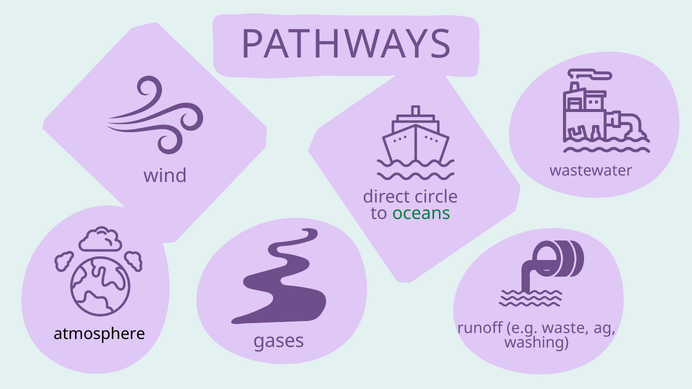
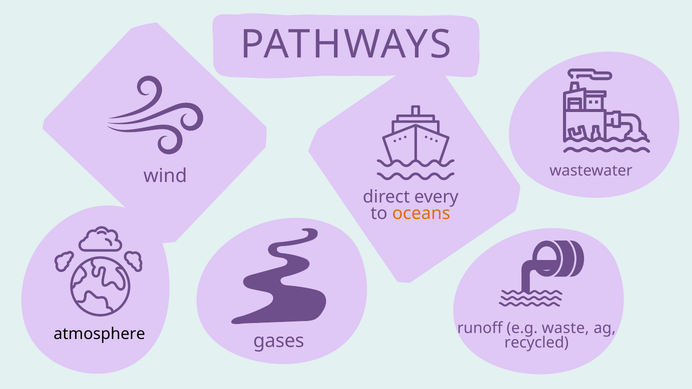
circle: circle -> every
oceans colour: green -> orange
washing: washing -> recycled
